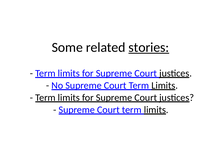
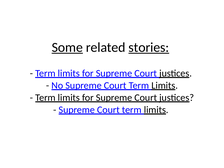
Some underline: none -> present
